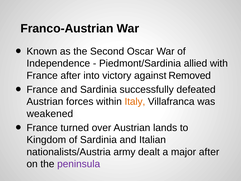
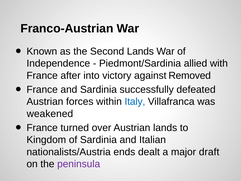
Second Oscar: Oscar -> Lands
Italy colour: orange -> blue
army: army -> ends
major after: after -> draft
